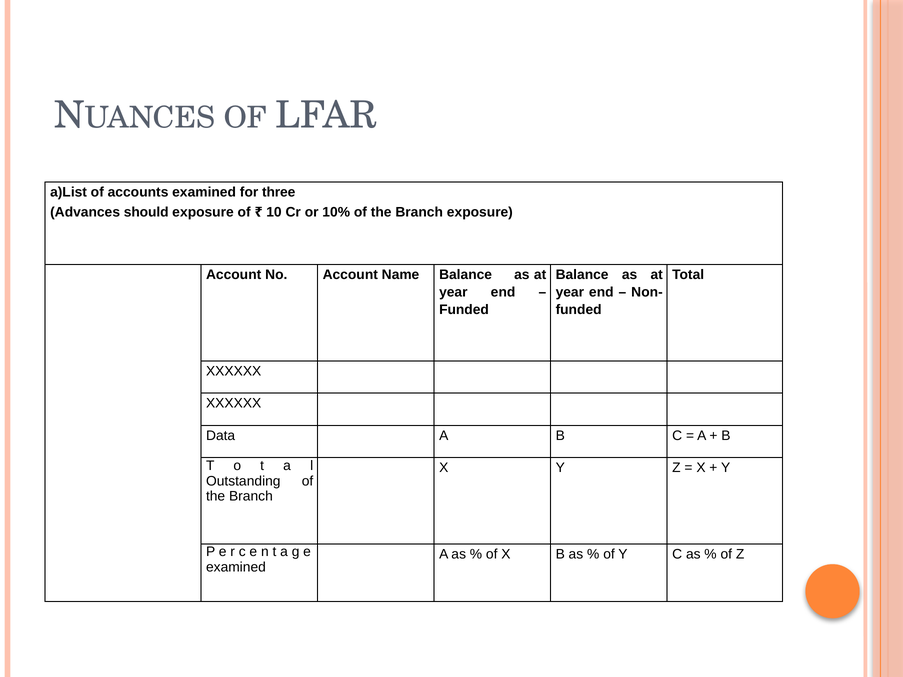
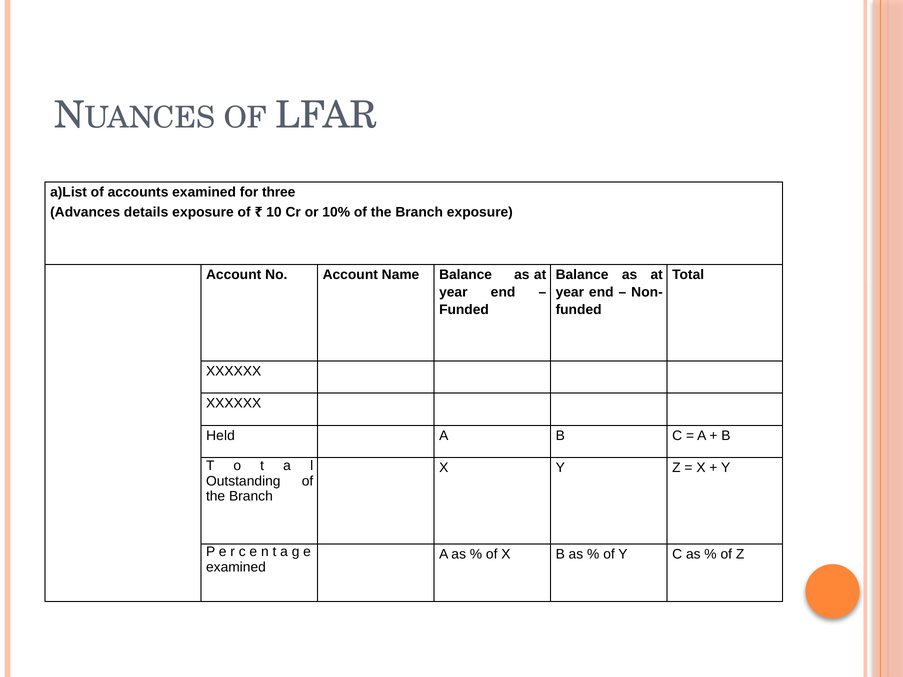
should: should -> details
Data: Data -> Held
